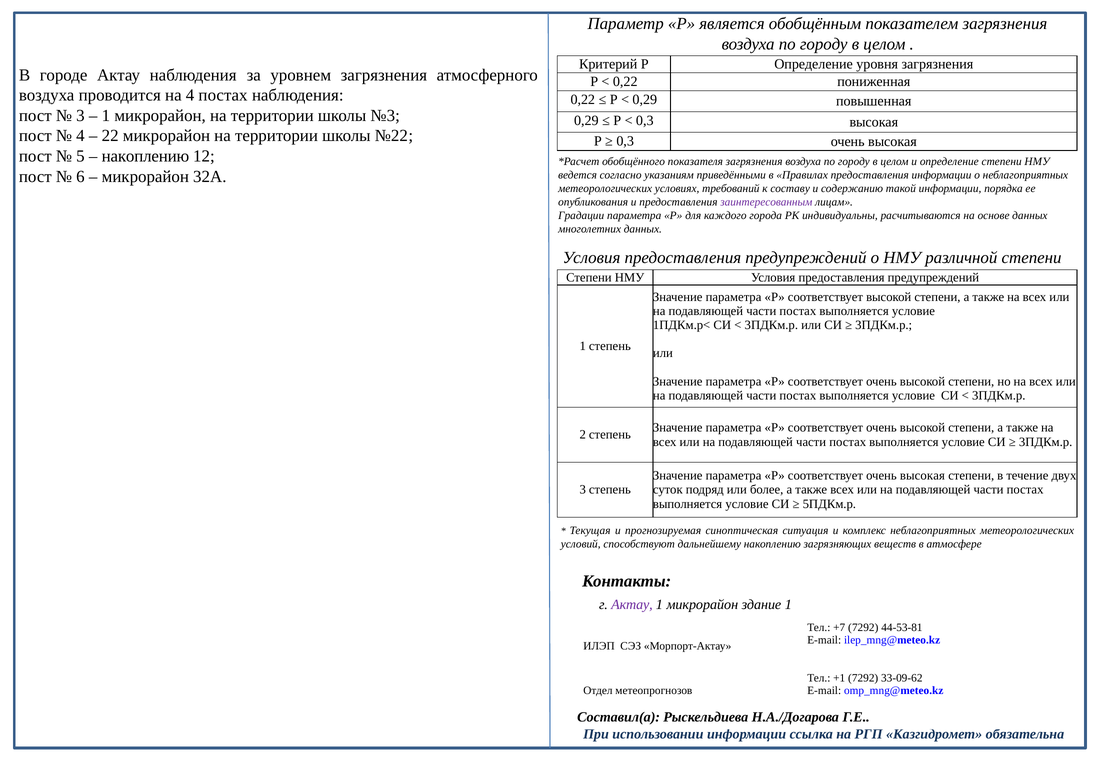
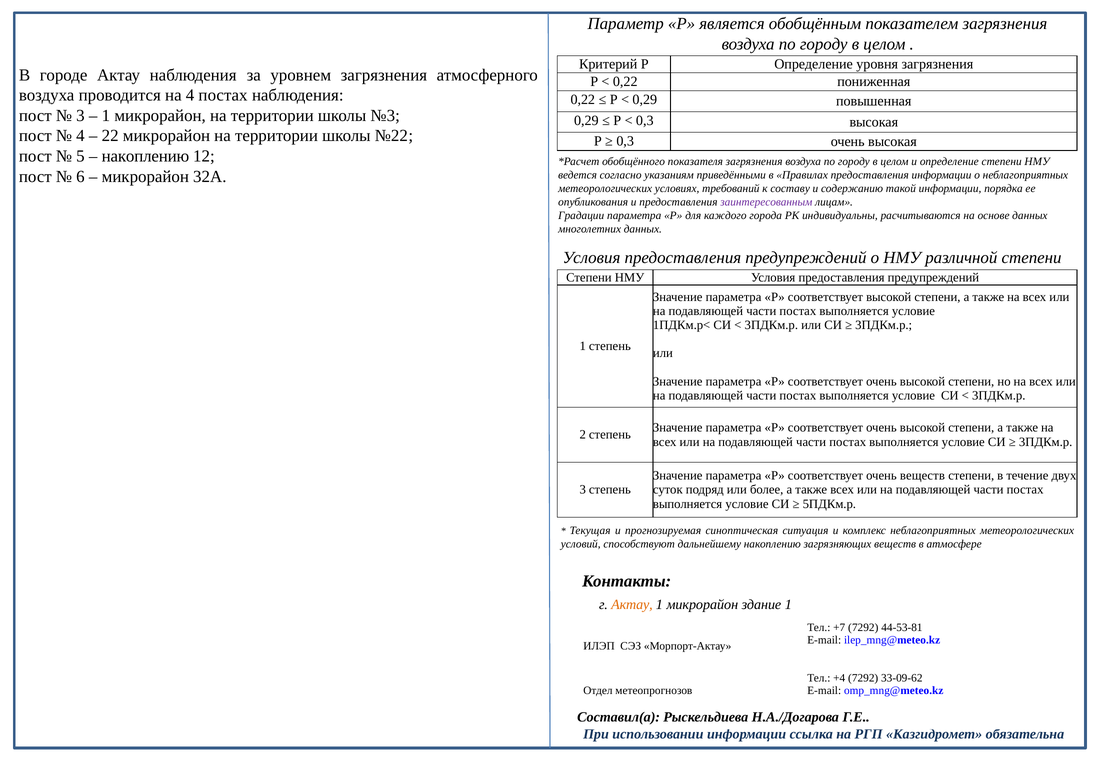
соответствует очень высокая: высокая -> веществ
Актау at (632, 605) colour: purple -> orange
+1: +1 -> +4
